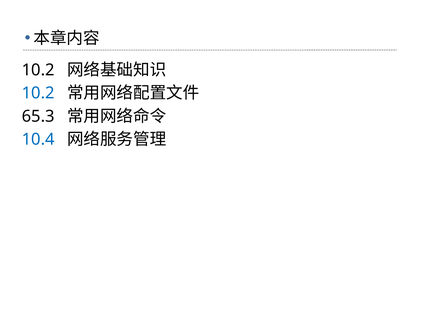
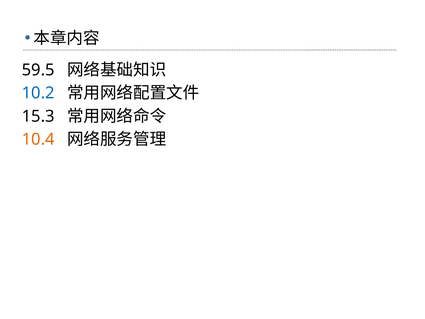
10.2 at (38, 70): 10.2 -> 59.5
65.3: 65.3 -> 15.3
10.4 colour: blue -> orange
